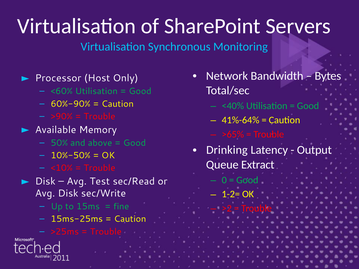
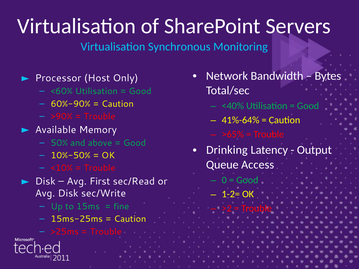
Extract: Extract -> Access
Test: Test -> First
